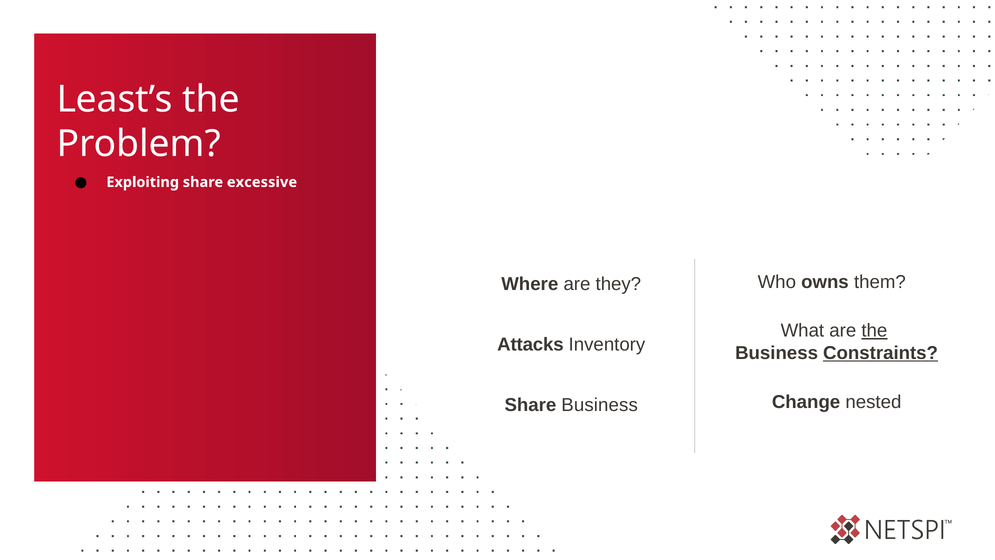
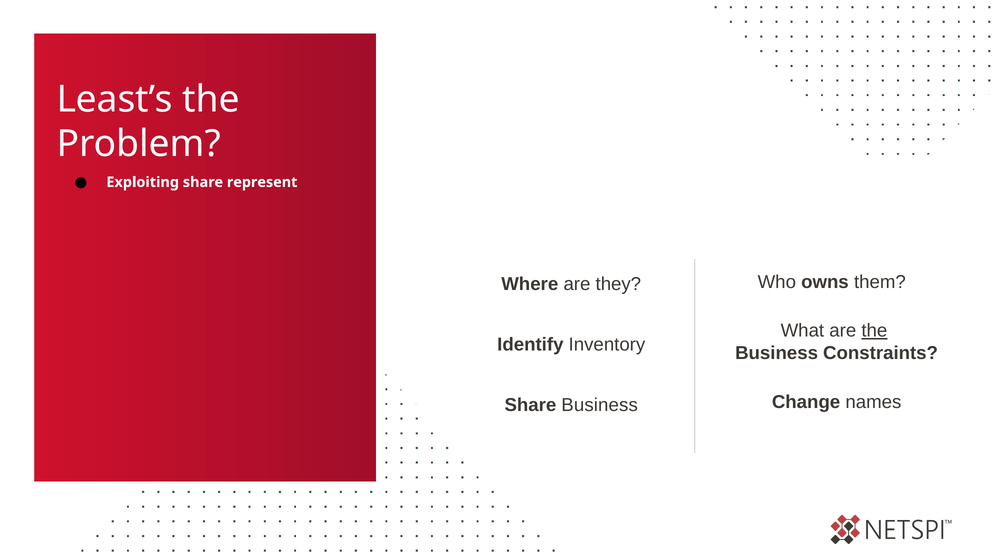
excessive: excessive -> represent
Attacks: Attacks -> Identify
Constraints underline: present -> none
nested: nested -> names
